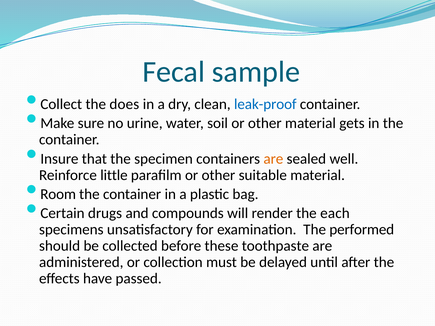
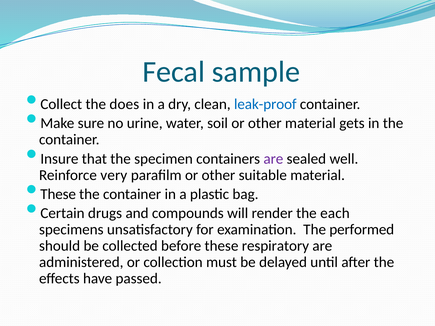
are at (273, 159) colour: orange -> purple
little: little -> very
Room at (58, 194): Room -> These
toothpaste: toothpaste -> respiratory
